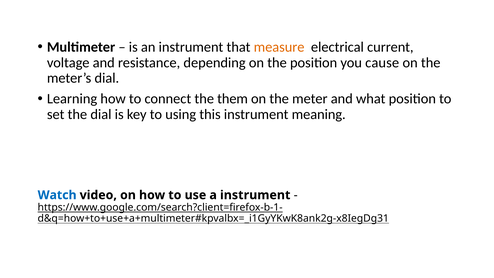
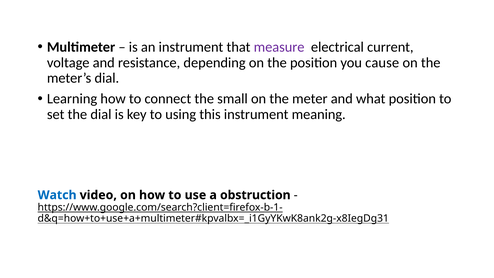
measure colour: orange -> purple
them: them -> small
a instrument: instrument -> obstruction
